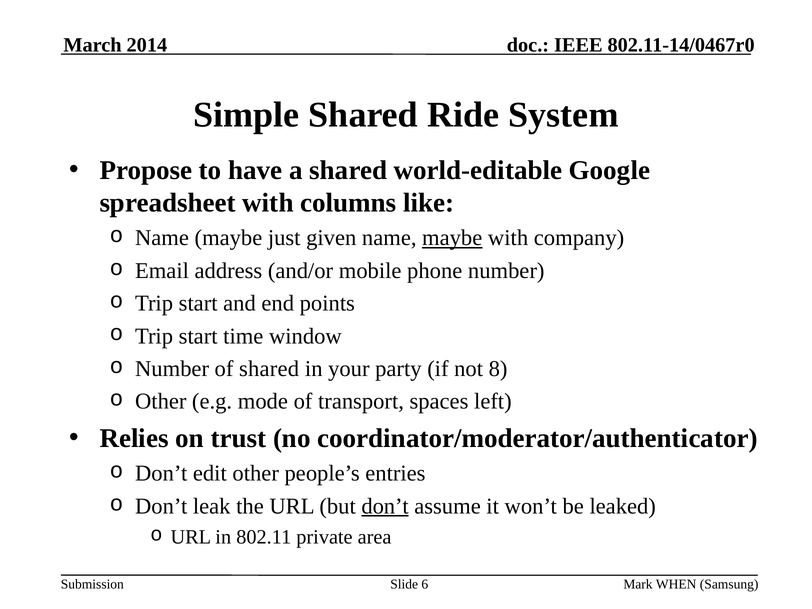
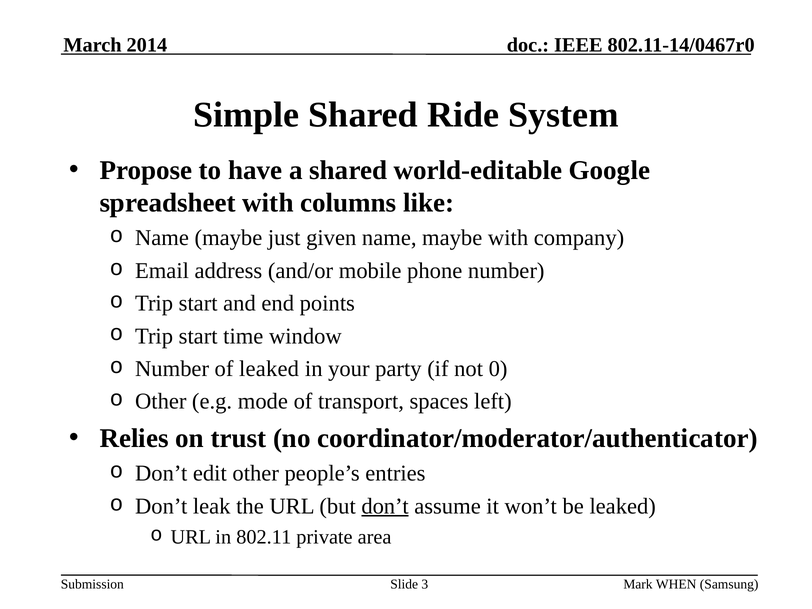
maybe at (452, 238) underline: present -> none
of shared: shared -> leaked
8: 8 -> 0
6: 6 -> 3
